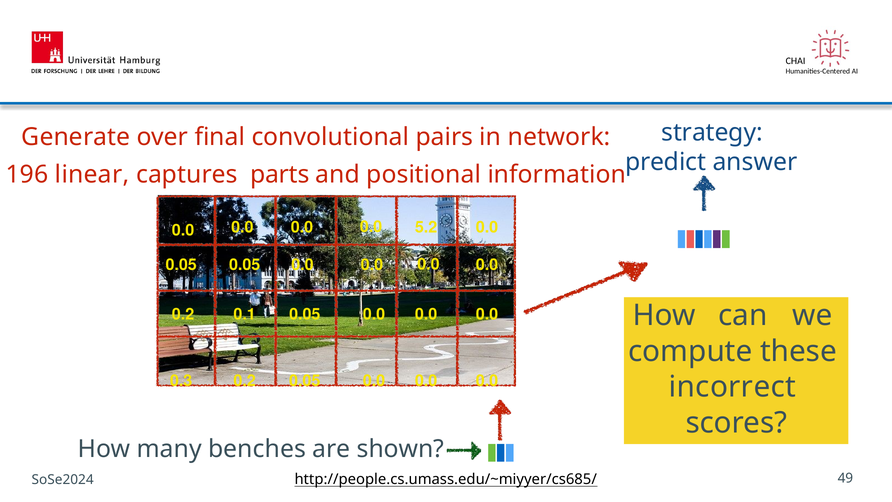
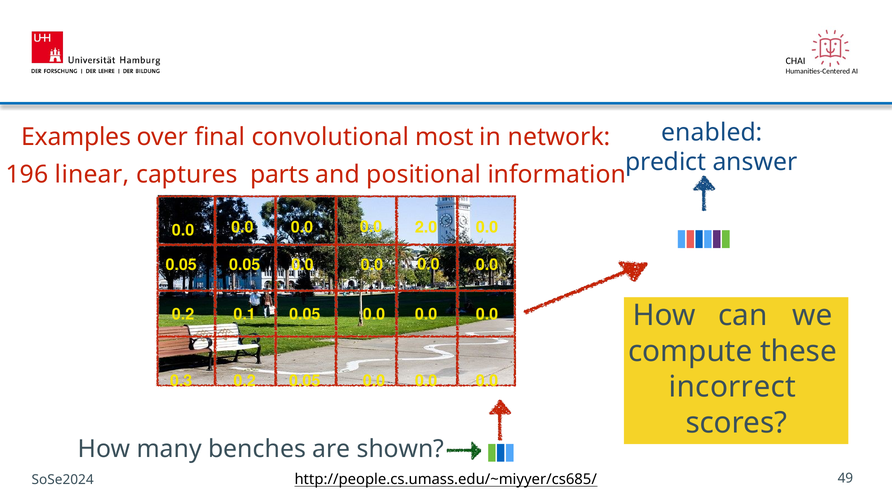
strategy: strategy -> enabled
Generate: Generate -> Examples
pairs: pairs -> most
5.2: 5.2 -> 2.0
